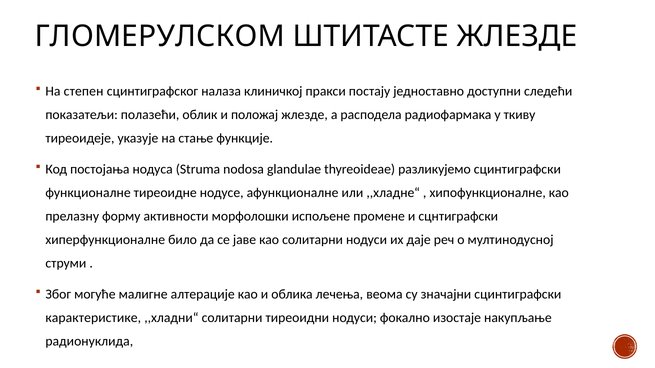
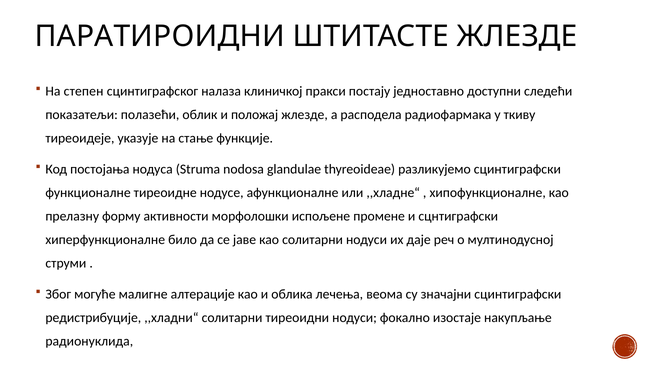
ГЛОМЕРУЛСКОМ: ГЛОМЕРУЛСКОМ -> ПАРАТИРОИДНИ
карактеристике: карактеристике -> редистрибуције
